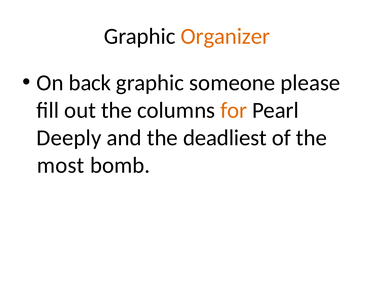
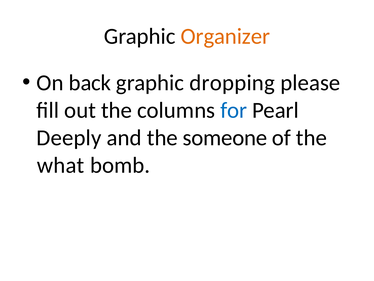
someone: someone -> dropping
for colour: orange -> blue
deadliest: deadliest -> someone
most: most -> what
